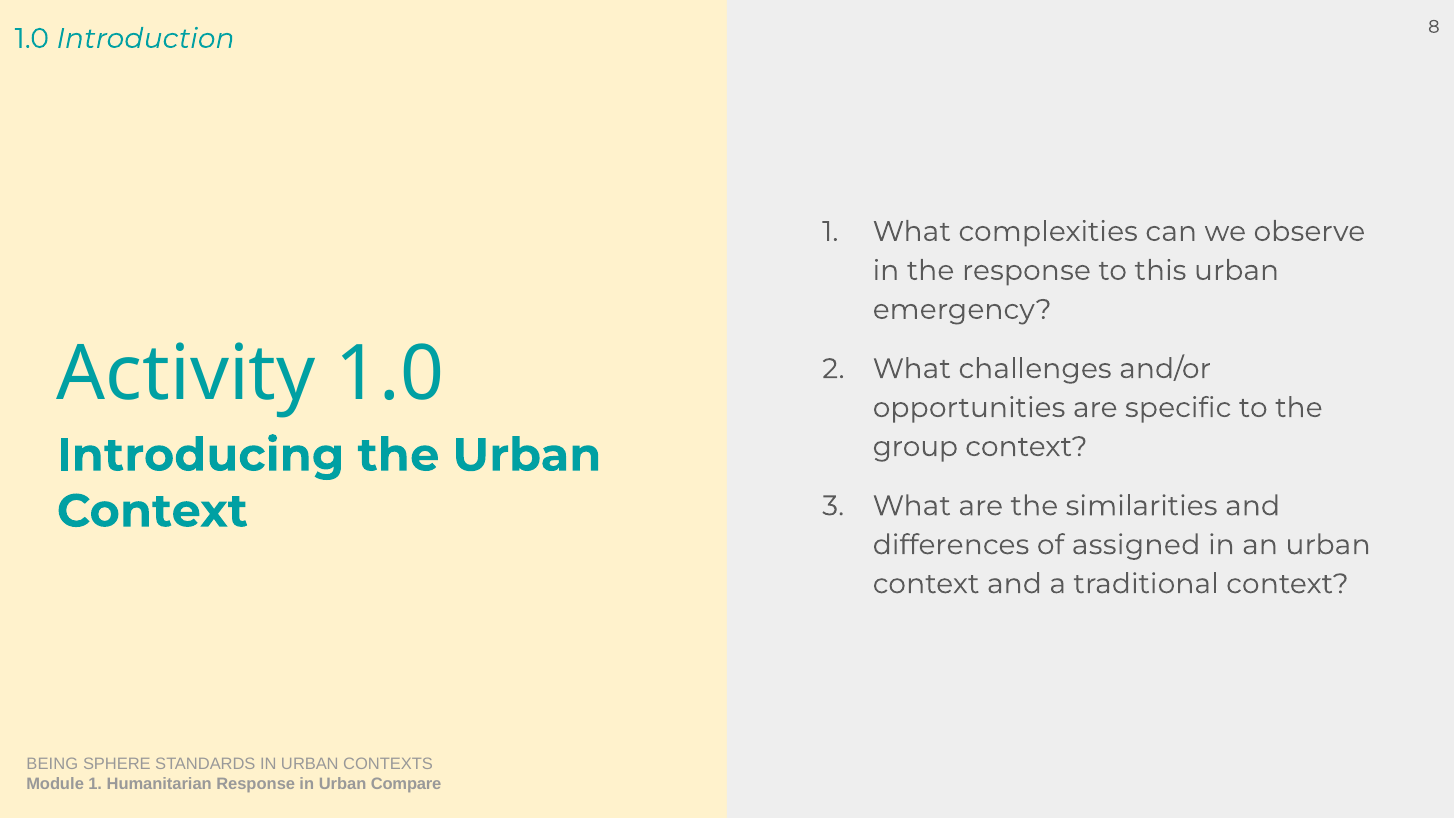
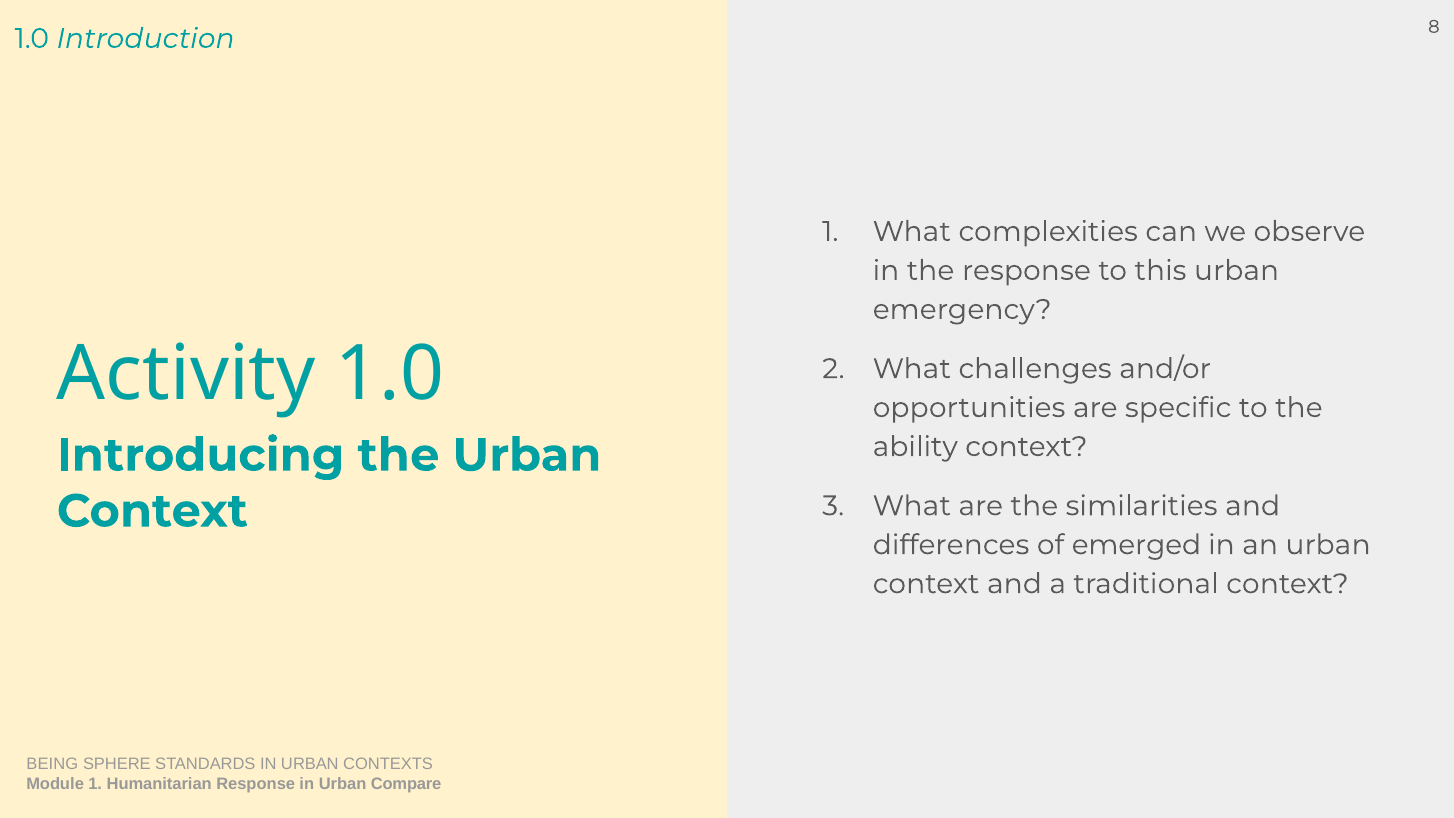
group: group -> ability
assigned: assigned -> emerged
